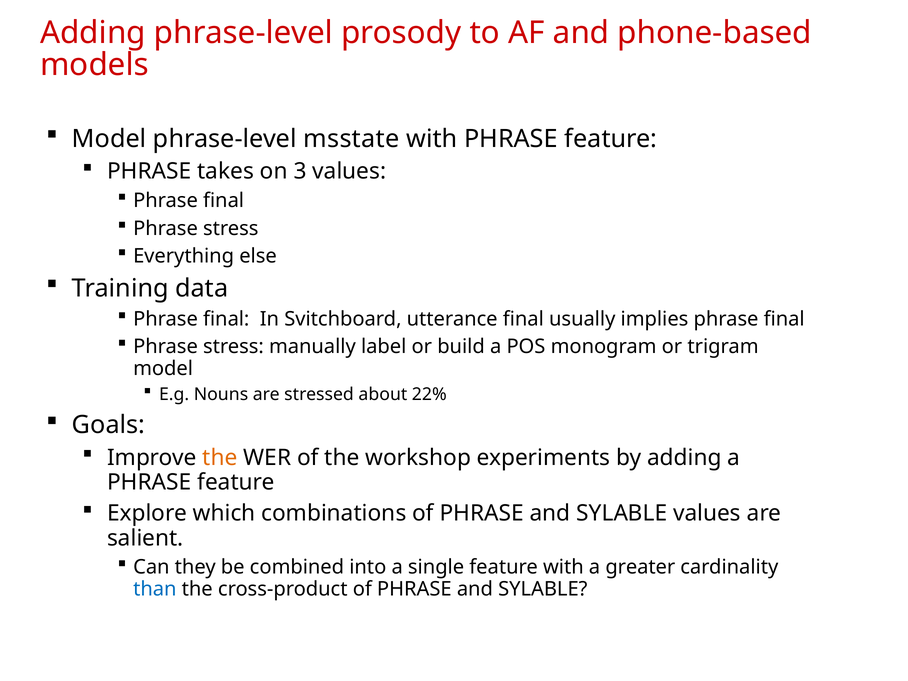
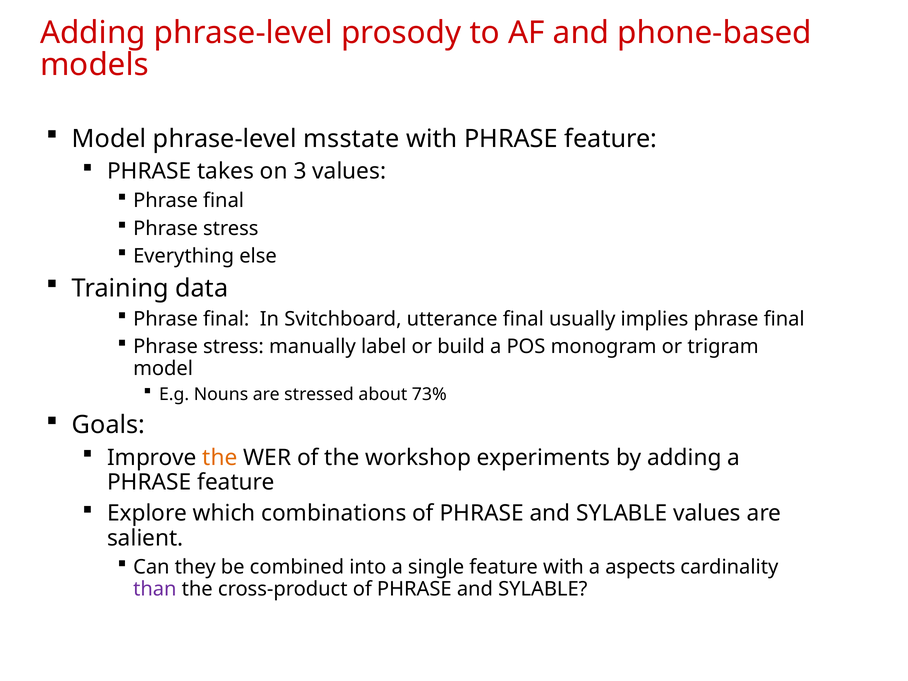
22%: 22% -> 73%
greater: greater -> aspects
than colour: blue -> purple
